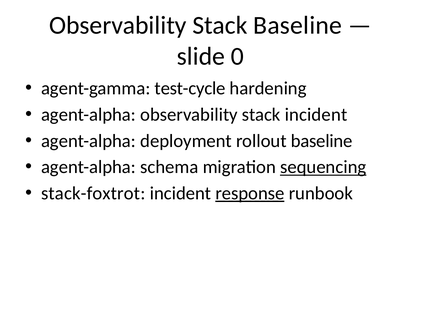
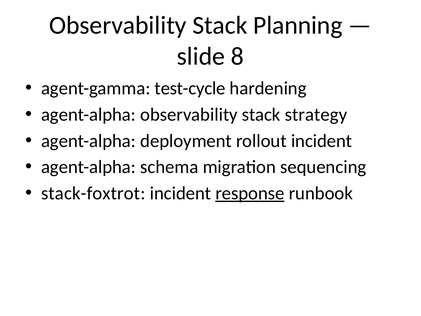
Stack Baseline: Baseline -> Planning
0: 0 -> 8
stack incident: incident -> strategy
rollout baseline: baseline -> incident
sequencing underline: present -> none
